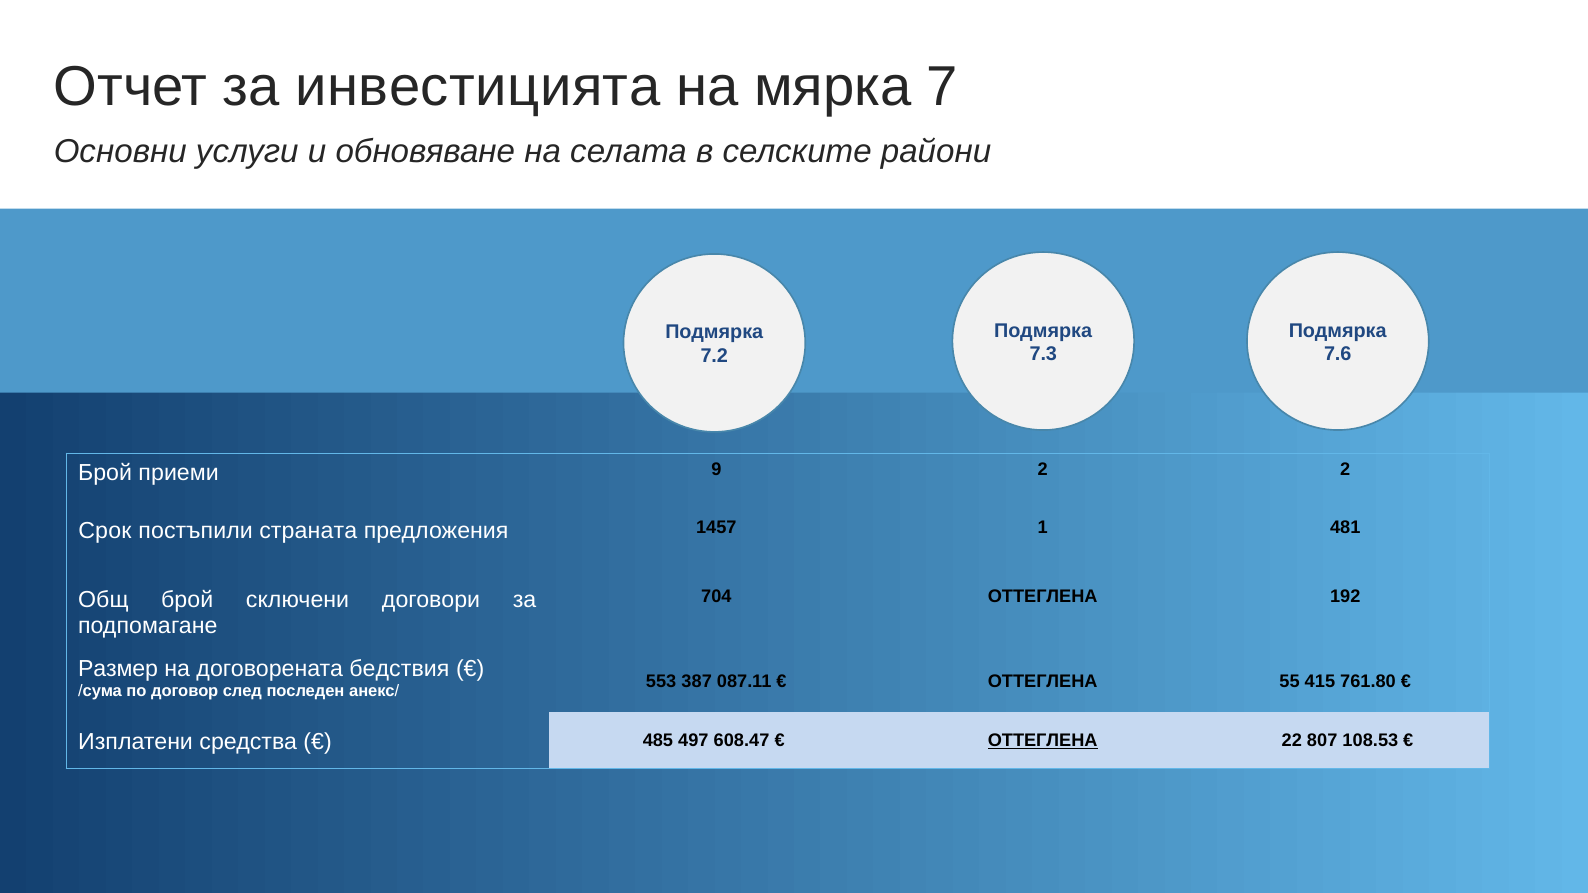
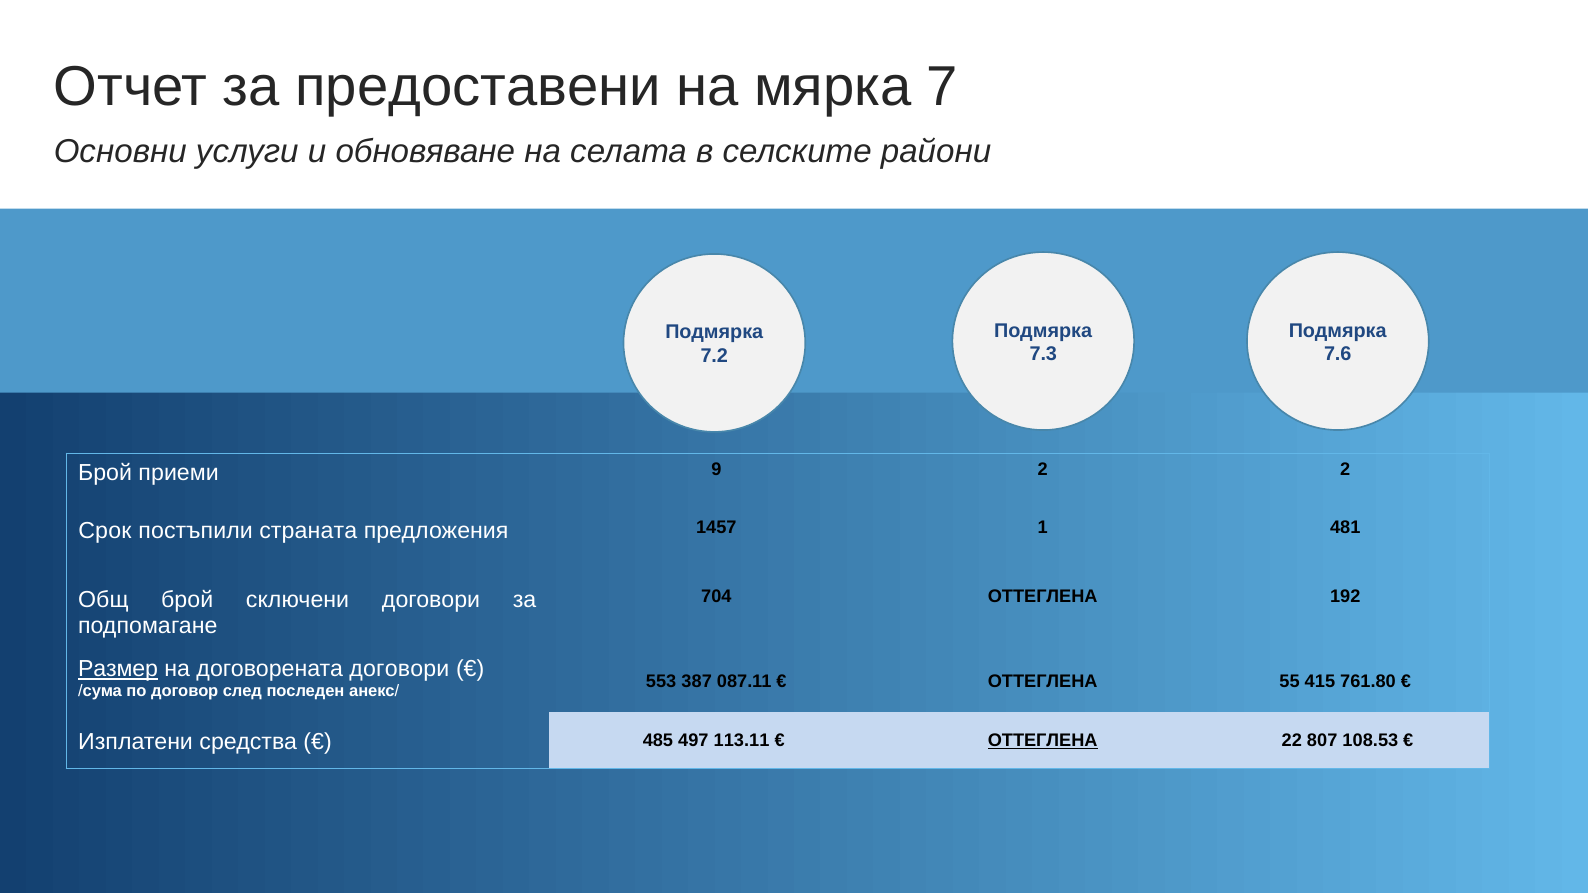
инвестицията: инвестицията -> предоставени
Размер underline: none -> present
договорената бедствия: бедствия -> договори
608.47: 608.47 -> 113.11
